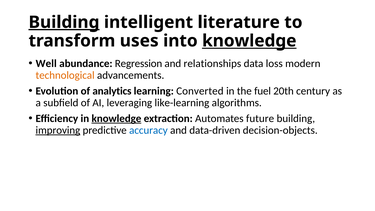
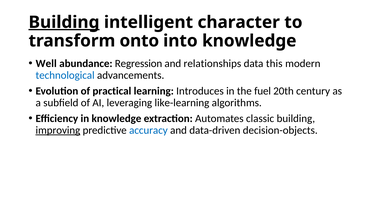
literature: literature -> character
uses: uses -> onto
knowledge at (249, 41) underline: present -> none
loss: loss -> this
technological colour: orange -> blue
analytics: analytics -> practical
Converted: Converted -> Introduces
knowledge at (116, 118) underline: present -> none
future: future -> classic
